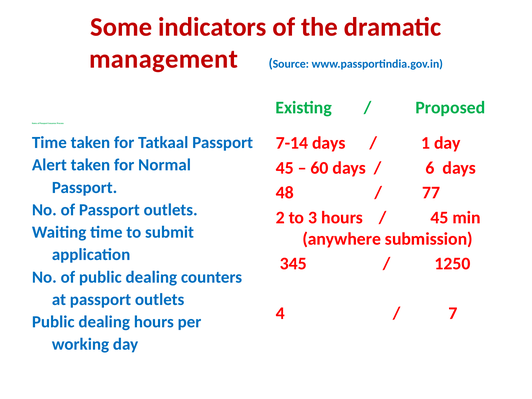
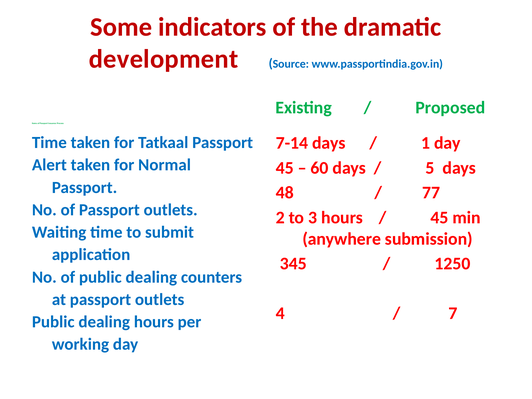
management: management -> development
6: 6 -> 5
